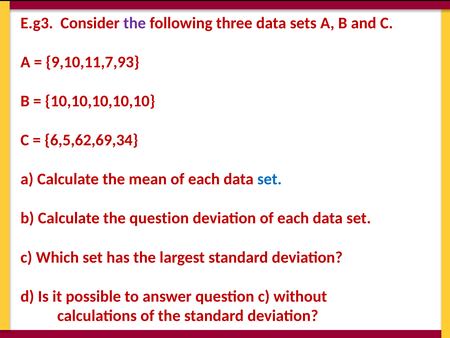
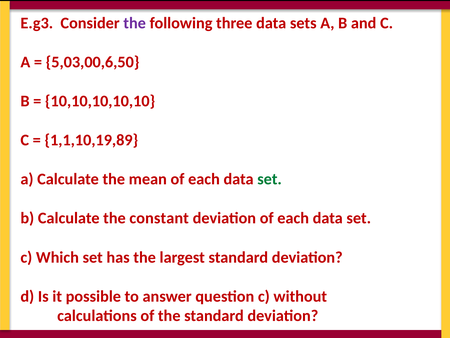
9,10,11,7,93: 9,10,11,7,93 -> 5,03,00,6,50
6,5,62,69,34: 6,5,62,69,34 -> 1,1,10,19,89
set at (270, 179) colour: blue -> green
the question: question -> constant
